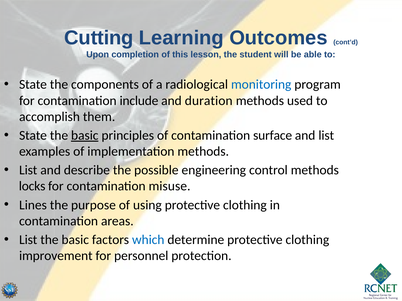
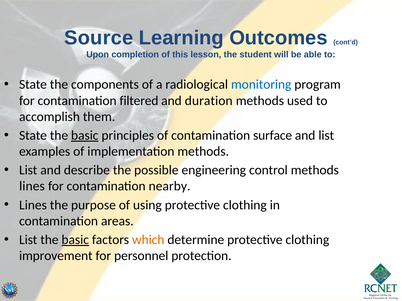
Cutting: Cutting -> Source
include: include -> filtered
locks at (32, 187): locks -> lines
misuse: misuse -> nearby
basic at (75, 240) underline: none -> present
which colour: blue -> orange
